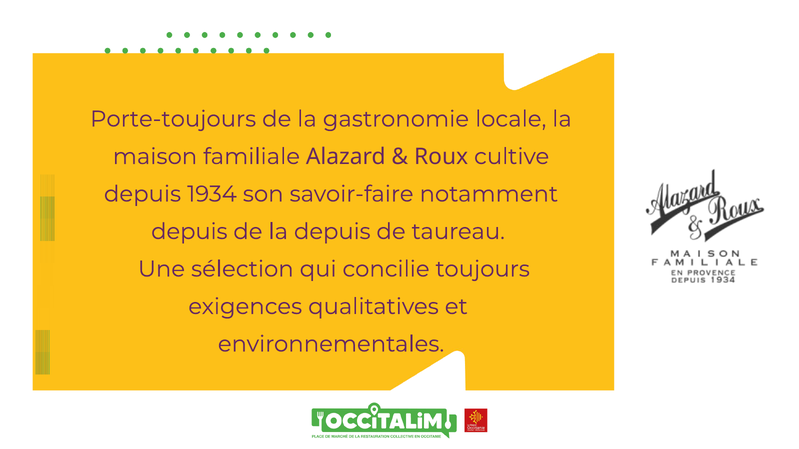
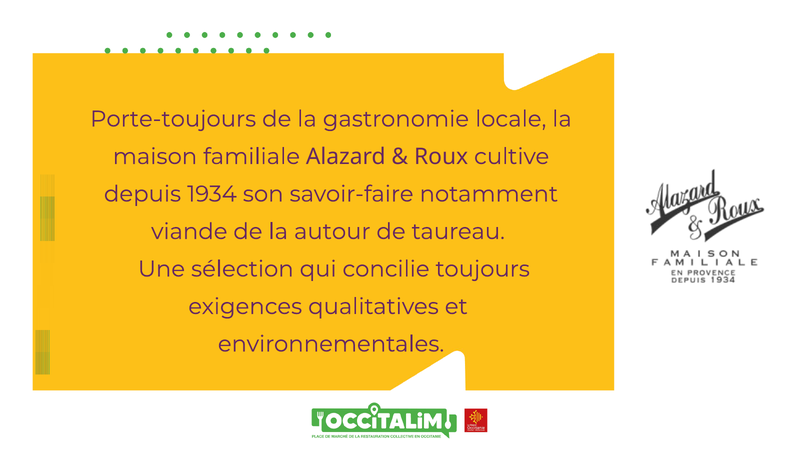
depuis at (189, 232): depuis -> viande
la depuis: depuis -> autour
